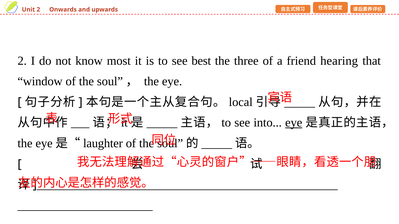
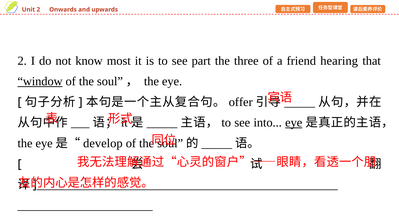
best: best -> part
window underline: none -> present
local: local -> offer
laughter: laughter -> develop
